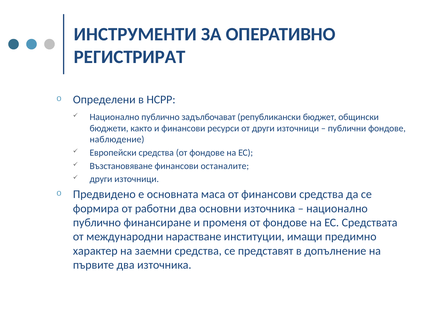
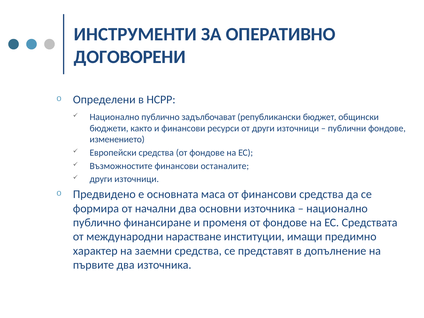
РЕГИСТРИРАТ: РЕГИСТРИРАТ -> ДОГОВОРЕНИ
наблюдение: наблюдение -> изменението
Възстановяване: Възстановяване -> Възможностите
работни: работни -> начални
